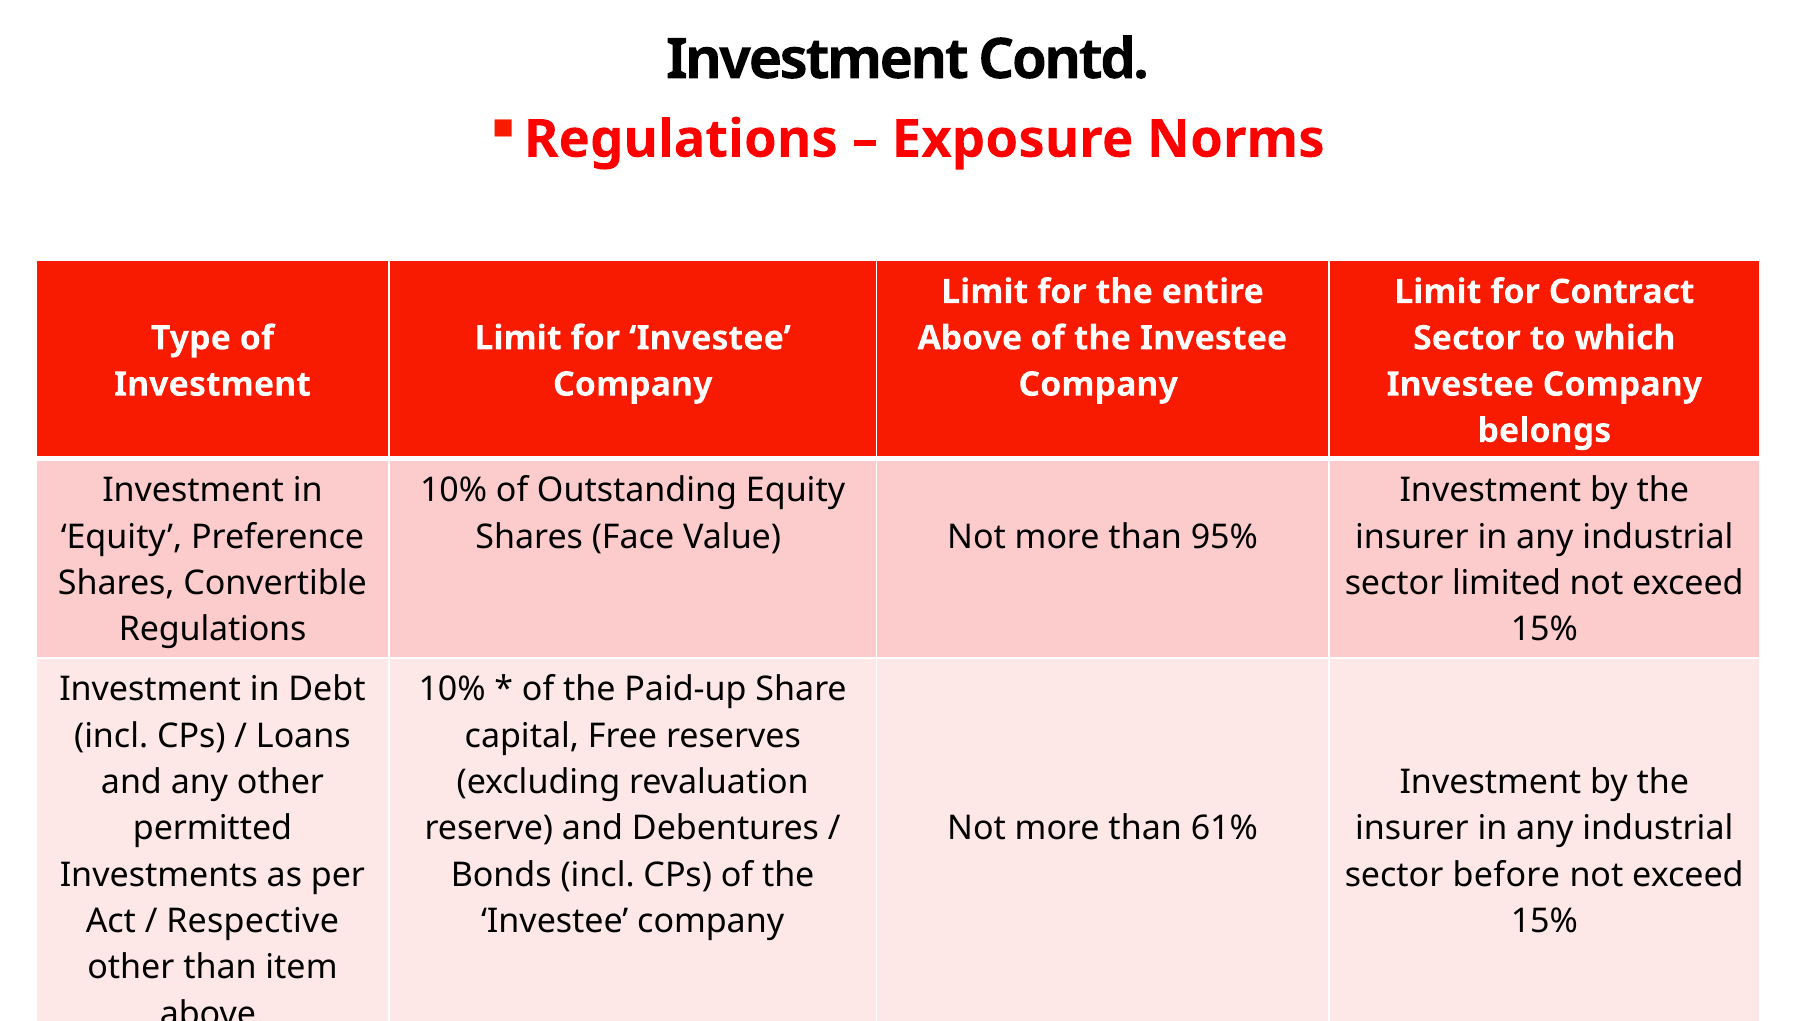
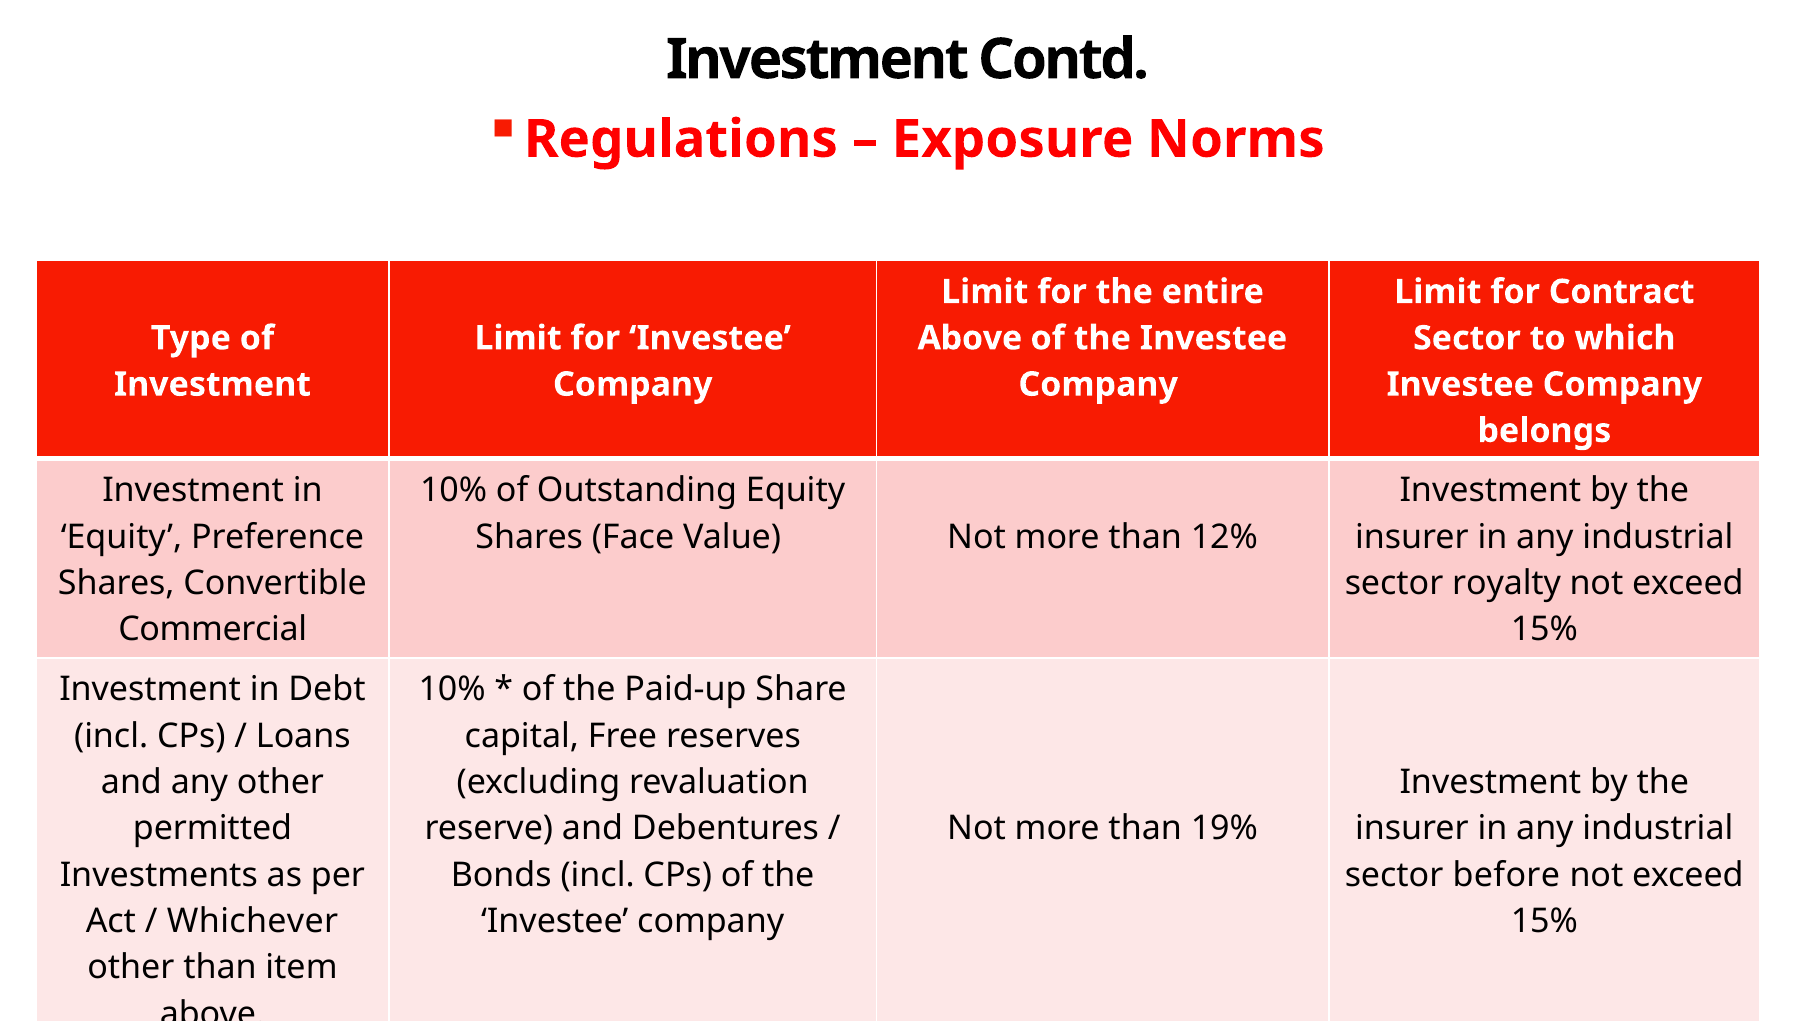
95%: 95% -> 12%
limited: limited -> royalty
Regulations at (213, 630): Regulations -> Commercial
61%: 61% -> 19%
Respective: Respective -> Whichever
